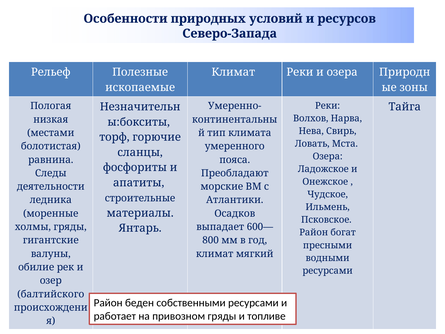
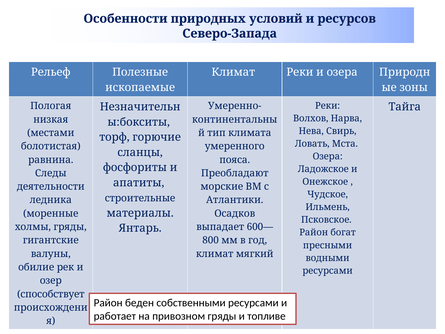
балтийского: балтийского -> способствует
